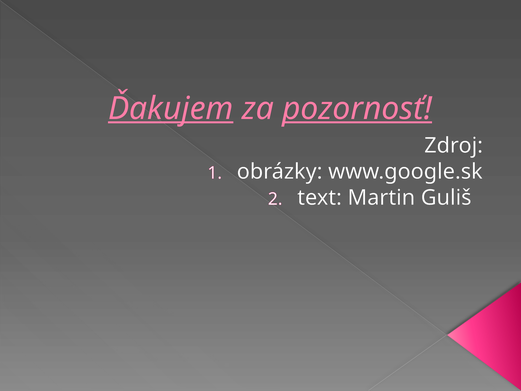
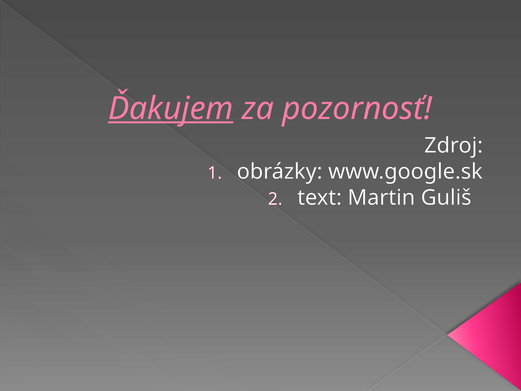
pozornosť underline: present -> none
